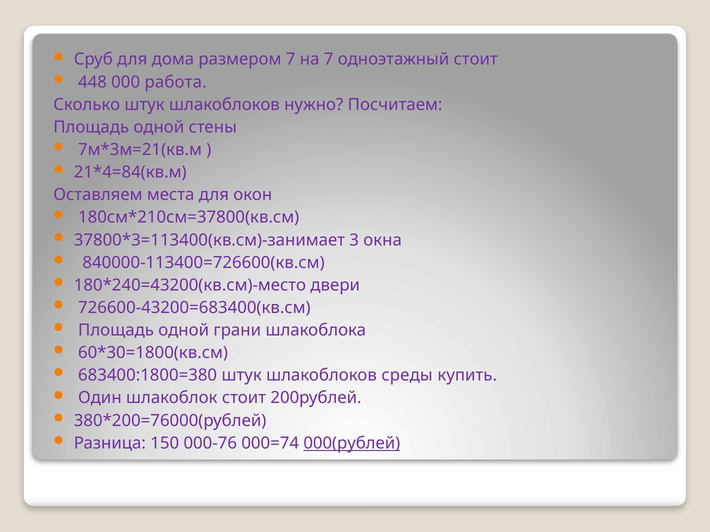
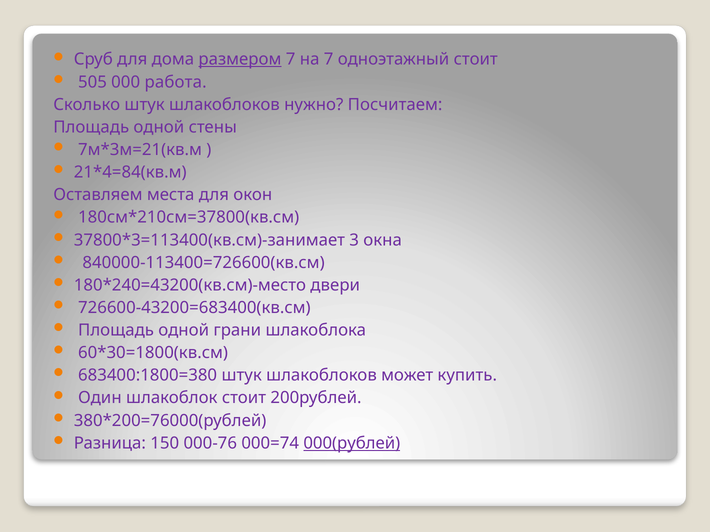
размером underline: none -> present
448: 448 -> 505
среды: среды -> может
